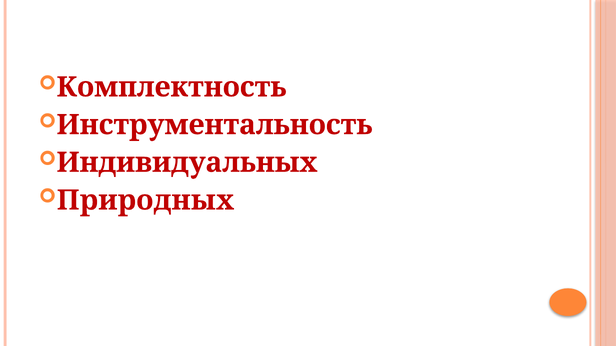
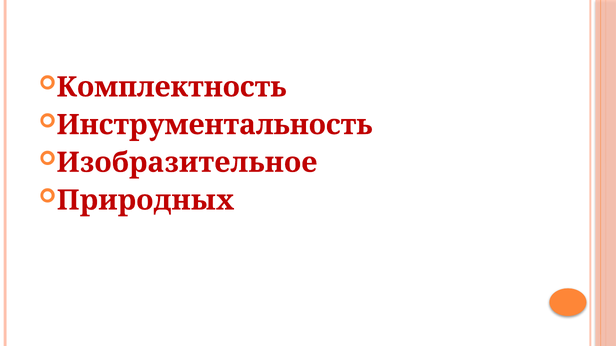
Индивидуальных: Индивидуальных -> Изобразительное
